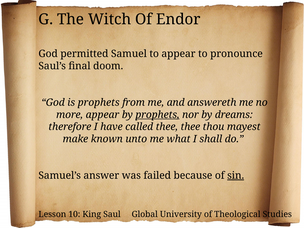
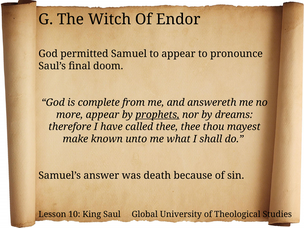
is prophets: prophets -> complete
failed: failed -> death
sin underline: present -> none
